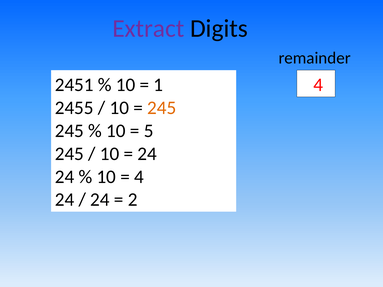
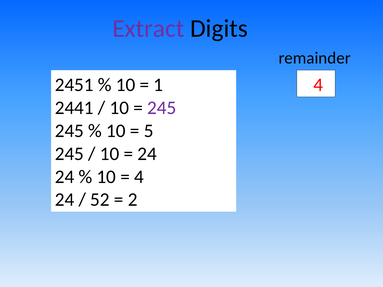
2455: 2455 -> 2441
245 at (162, 108) colour: orange -> purple
24 at (100, 200): 24 -> 52
